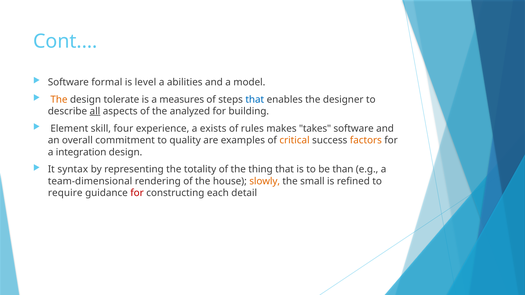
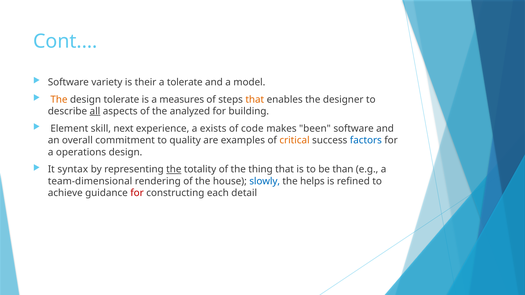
formal: formal -> variety
level: level -> their
a abilities: abilities -> tolerate
that at (255, 100) colour: blue -> orange
four: four -> next
rules: rules -> code
takes: takes -> been
factors colour: orange -> blue
integration: integration -> operations
the at (174, 170) underline: none -> present
slowly colour: orange -> blue
small: small -> helps
require: require -> achieve
